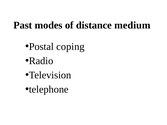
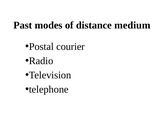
coping: coping -> courier
